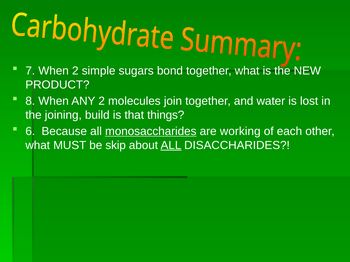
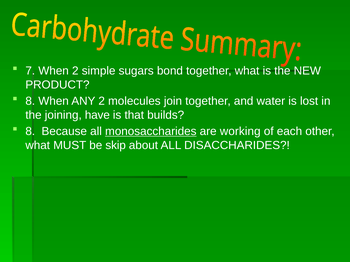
build: build -> have
things: things -> builds
6 at (30, 131): 6 -> 8
ALL at (171, 145) underline: present -> none
